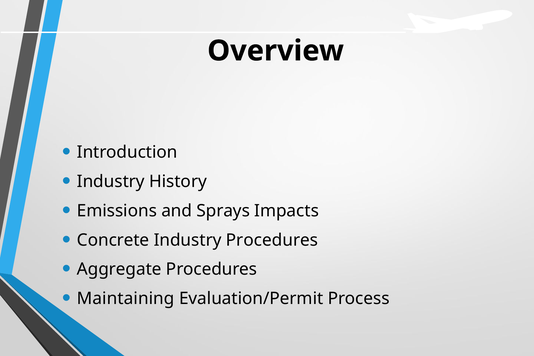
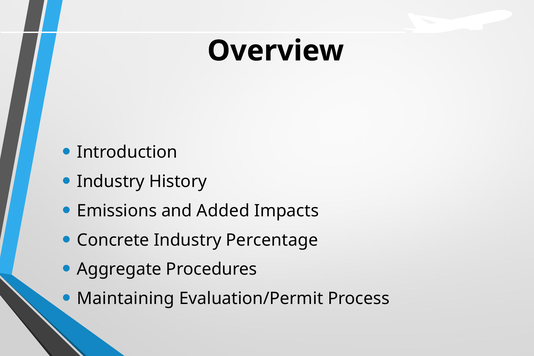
Sprays: Sprays -> Added
Industry Procedures: Procedures -> Percentage
